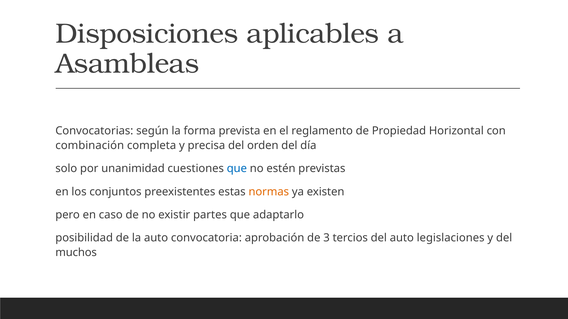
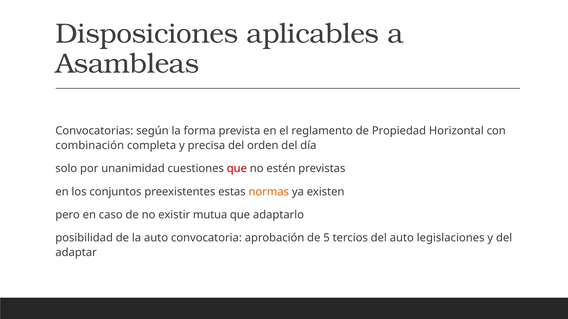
que at (237, 169) colour: blue -> red
partes: partes -> mutua
3: 3 -> 5
muchos: muchos -> adaptar
